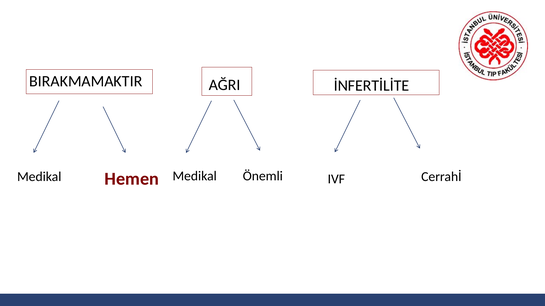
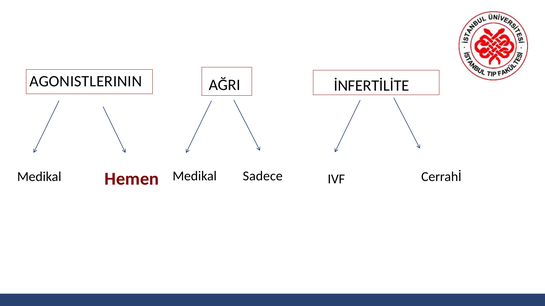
BIRAKMAMAKTIR: BIRAKMAMAKTIR -> AGONISTLERININ
Önemli: Önemli -> Sadece
